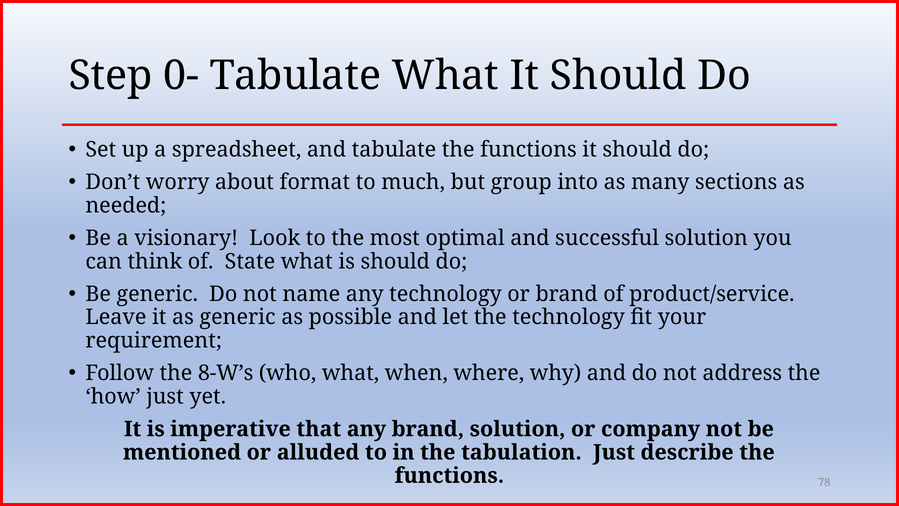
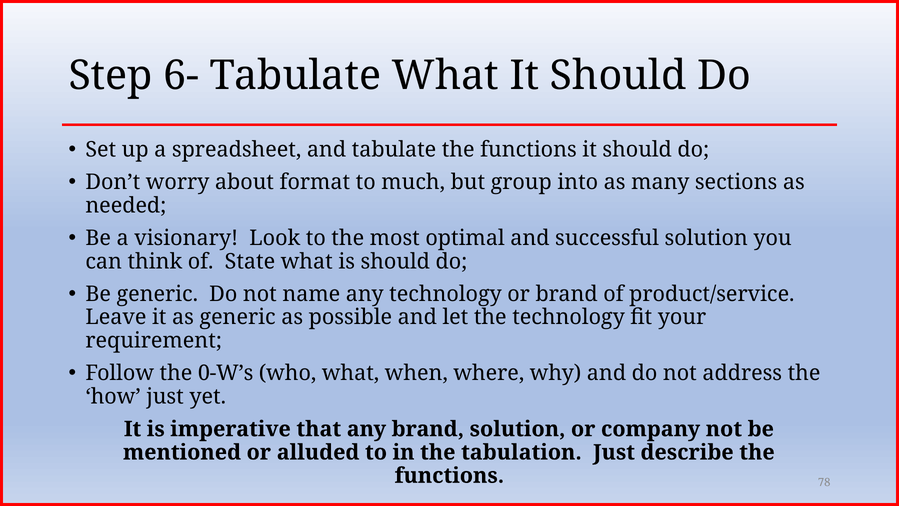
0-: 0- -> 6-
8-W’s: 8-W’s -> 0-W’s
